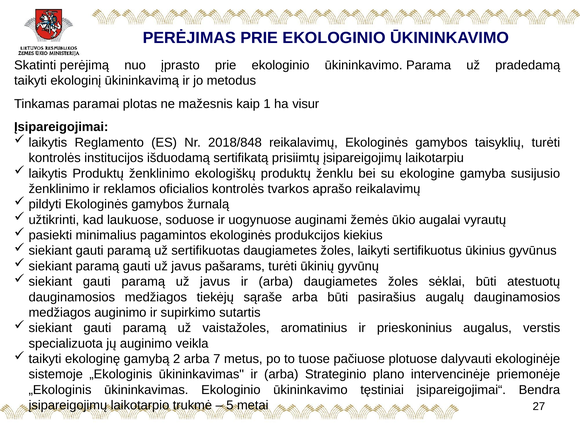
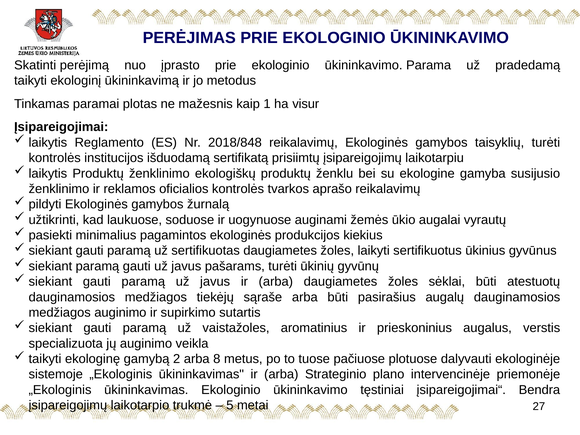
7: 7 -> 8
